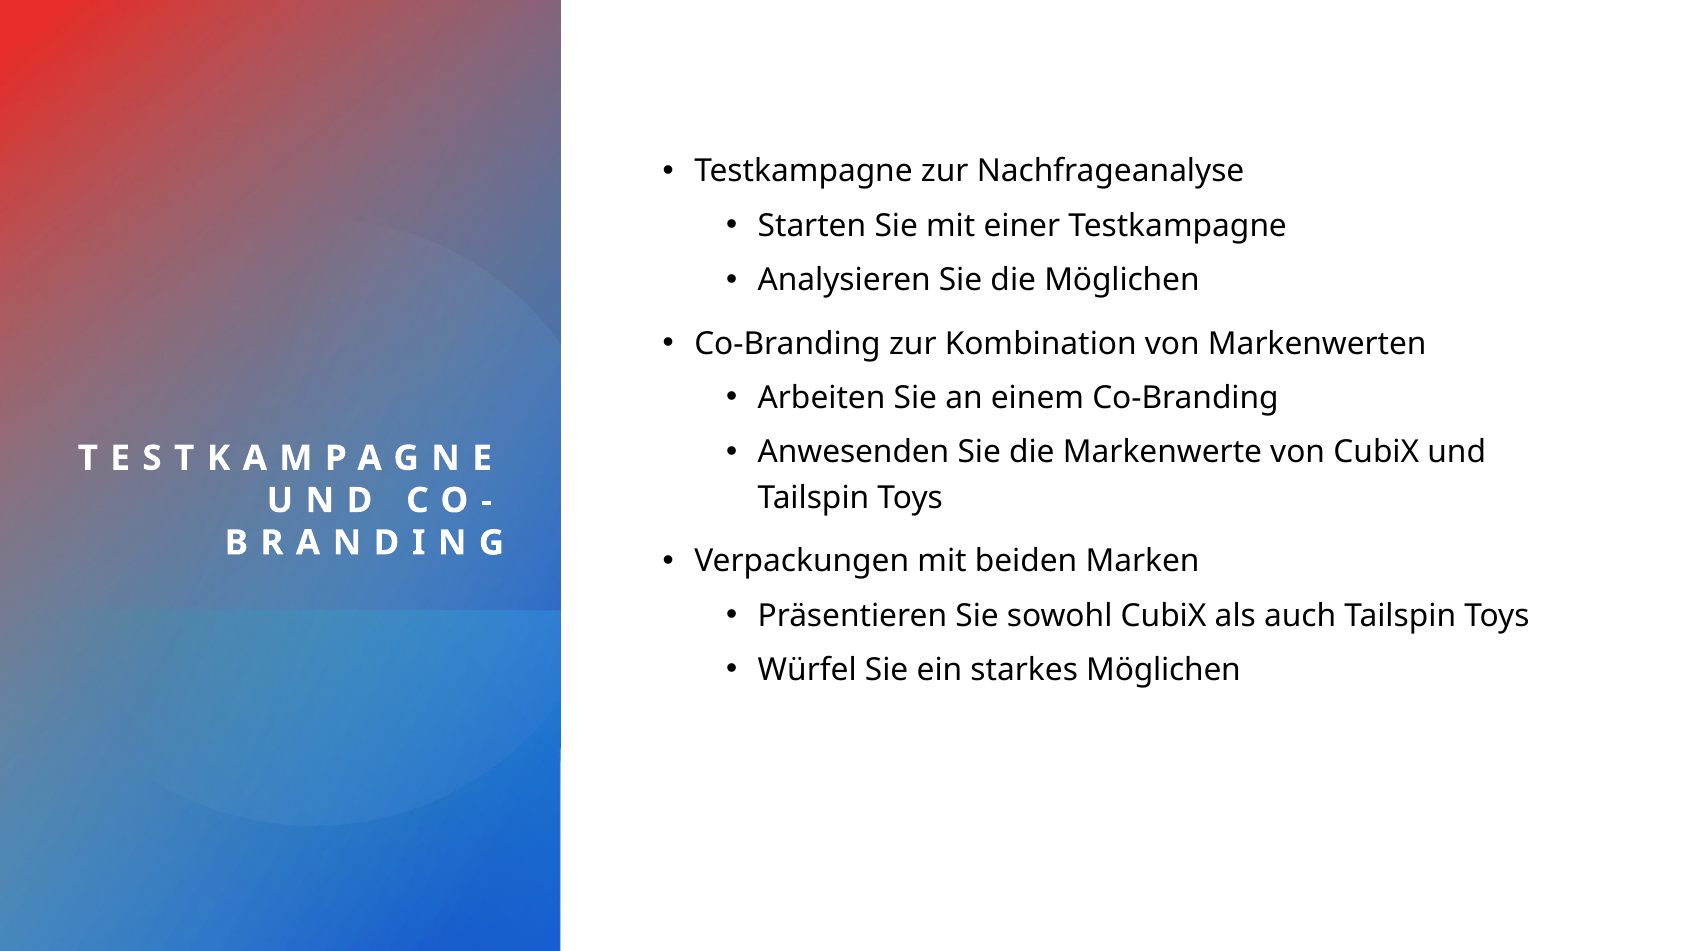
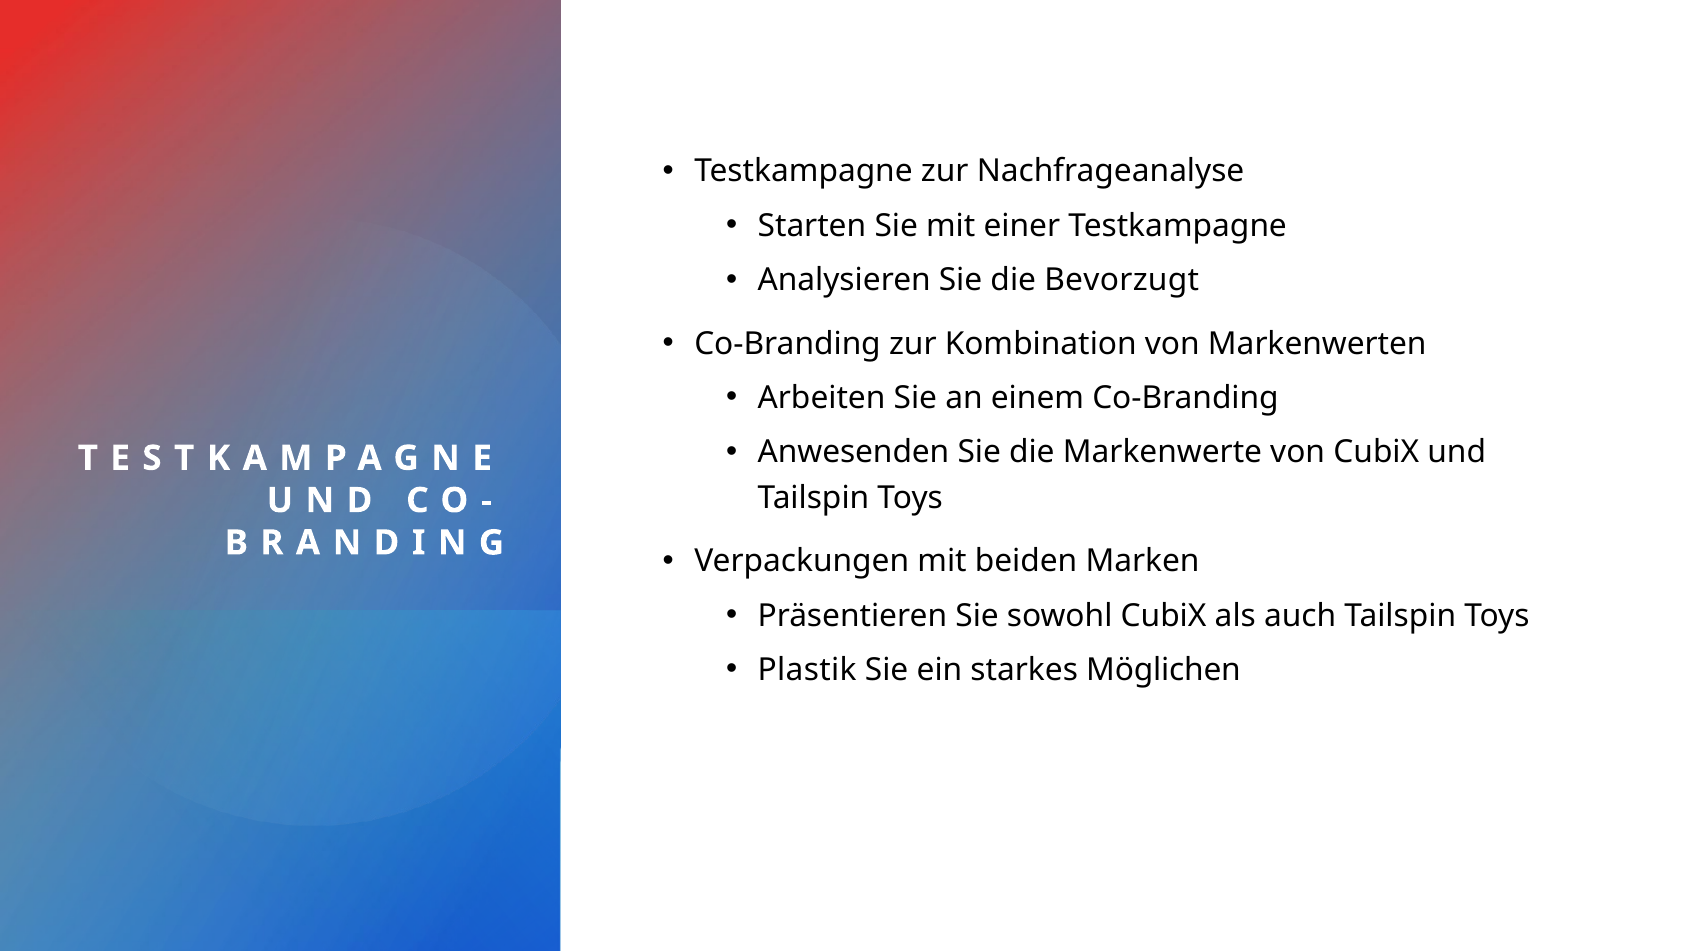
die Möglichen: Möglichen -> Bevorzugt
Würfel: Würfel -> Plastik
